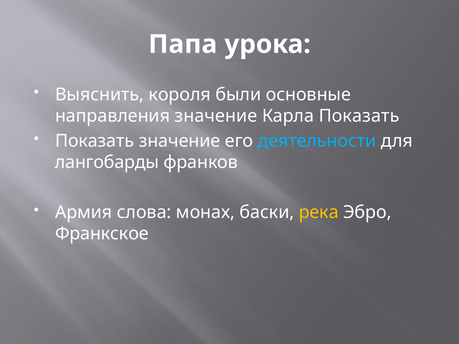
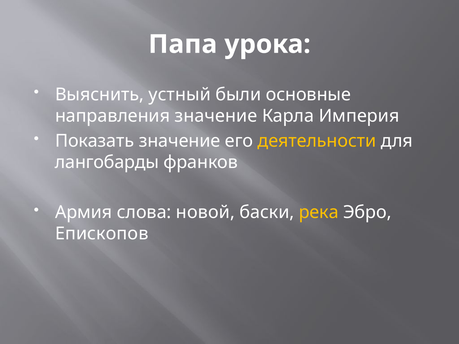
короля: короля -> устный
Карла Показать: Показать -> Империя
деятельности colour: light blue -> yellow
монах: монах -> новой
Франкское: Франкское -> Епископов
